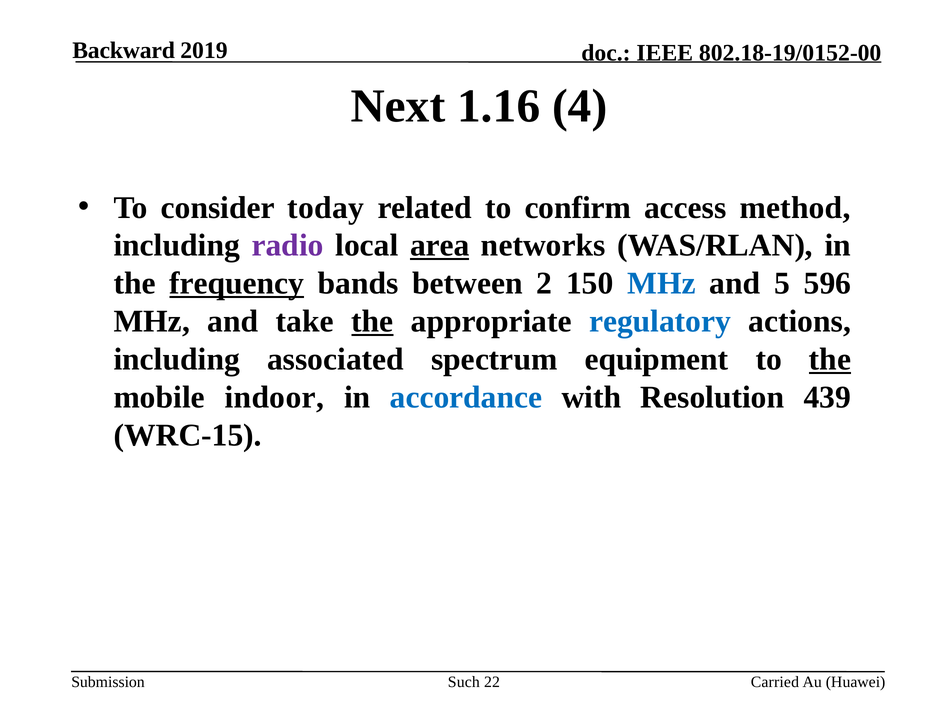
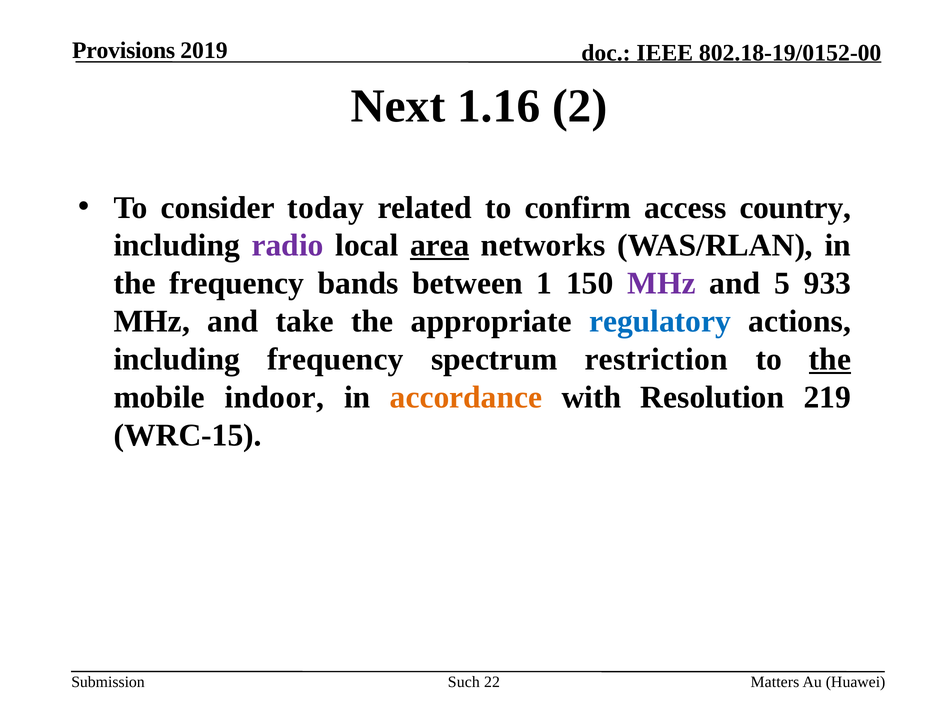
Backward: Backward -> Provisions
4: 4 -> 2
method: method -> country
frequency at (237, 283) underline: present -> none
2: 2 -> 1
MHz at (661, 283) colour: blue -> purple
596: 596 -> 933
the at (372, 321) underline: present -> none
including associated: associated -> frequency
equipment: equipment -> restriction
accordance colour: blue -> orange
439: 439 -> 219
Carried: Carried -> Matters
